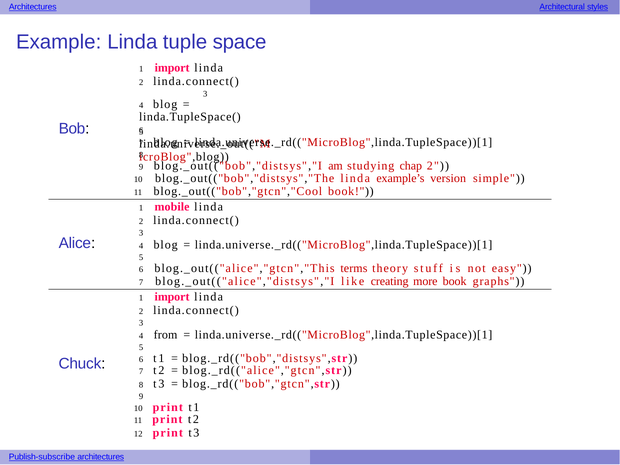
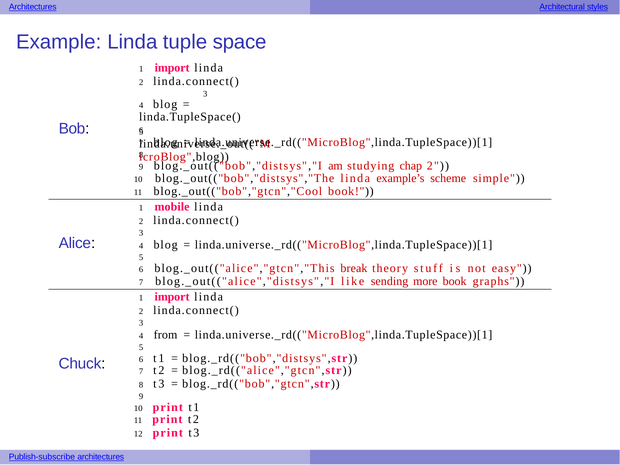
version: version -> scheme
terms: terms -> break
creating: creating -> sending
